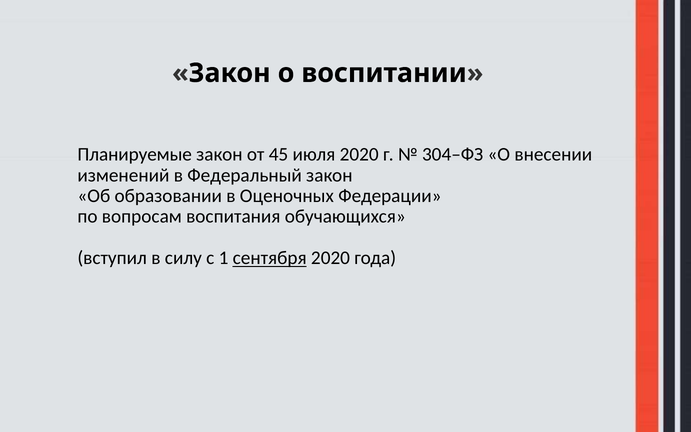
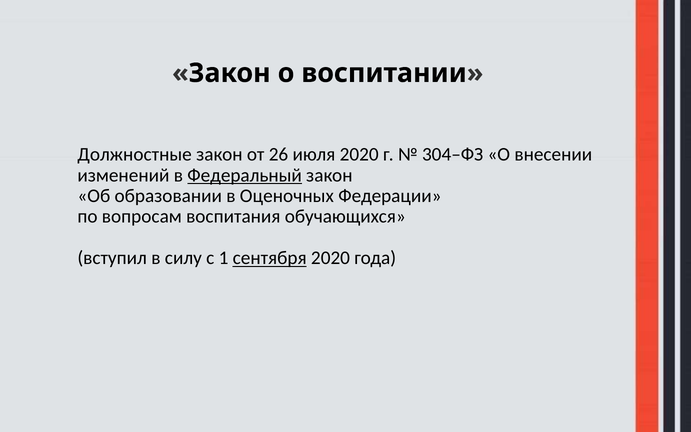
Планируемые: Планируемые -> Должностные
45: 45 -> 26
Федеральный underline: none -> present
